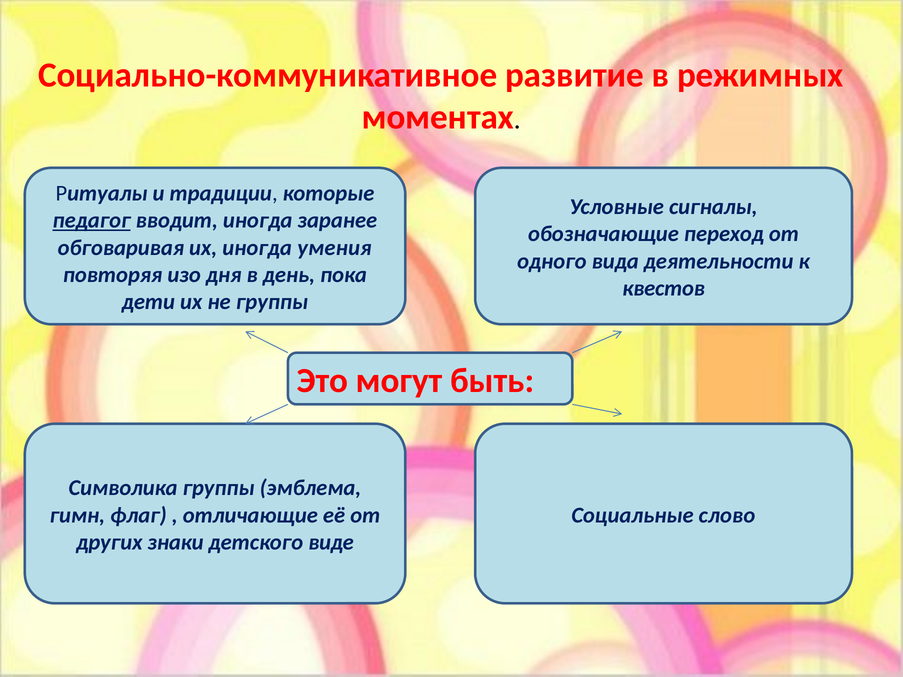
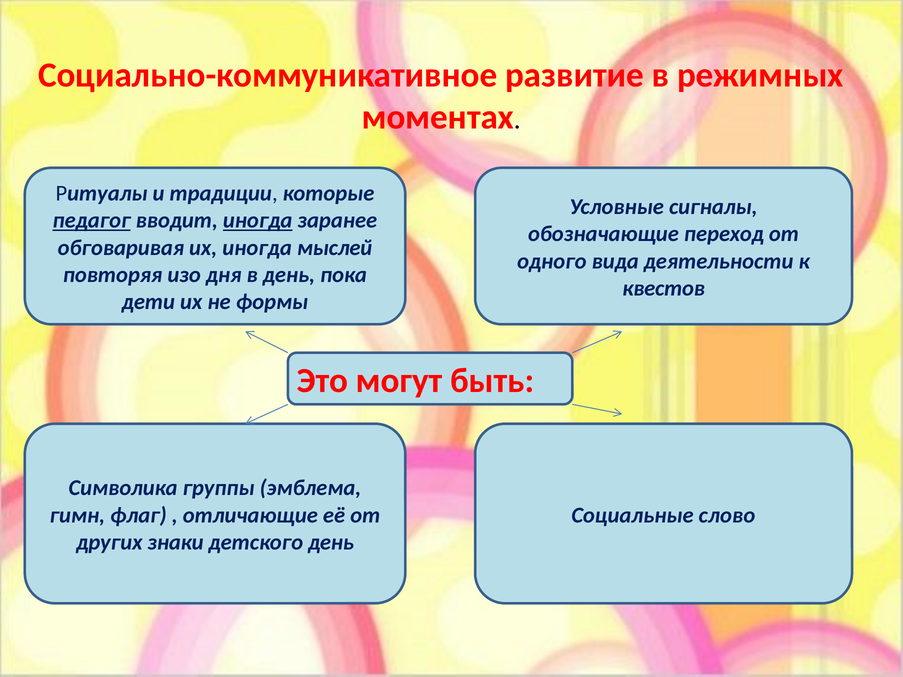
иногда at (258, 221) underline: none -> present
умения: умения -> мыслей
не группы: группы -> формы
детского виде: виде -> день
